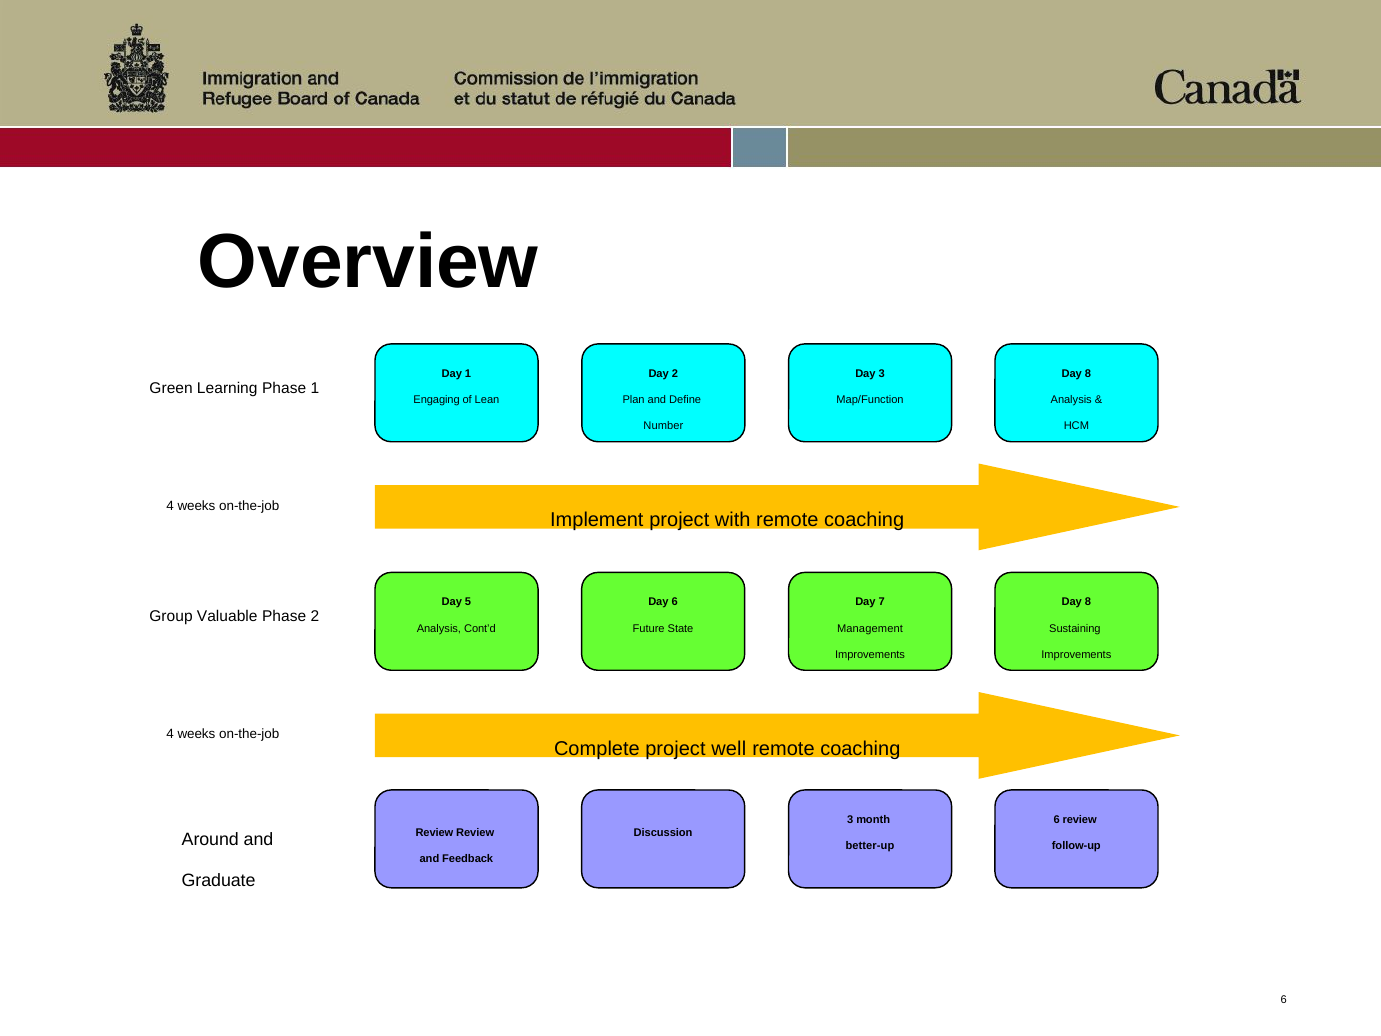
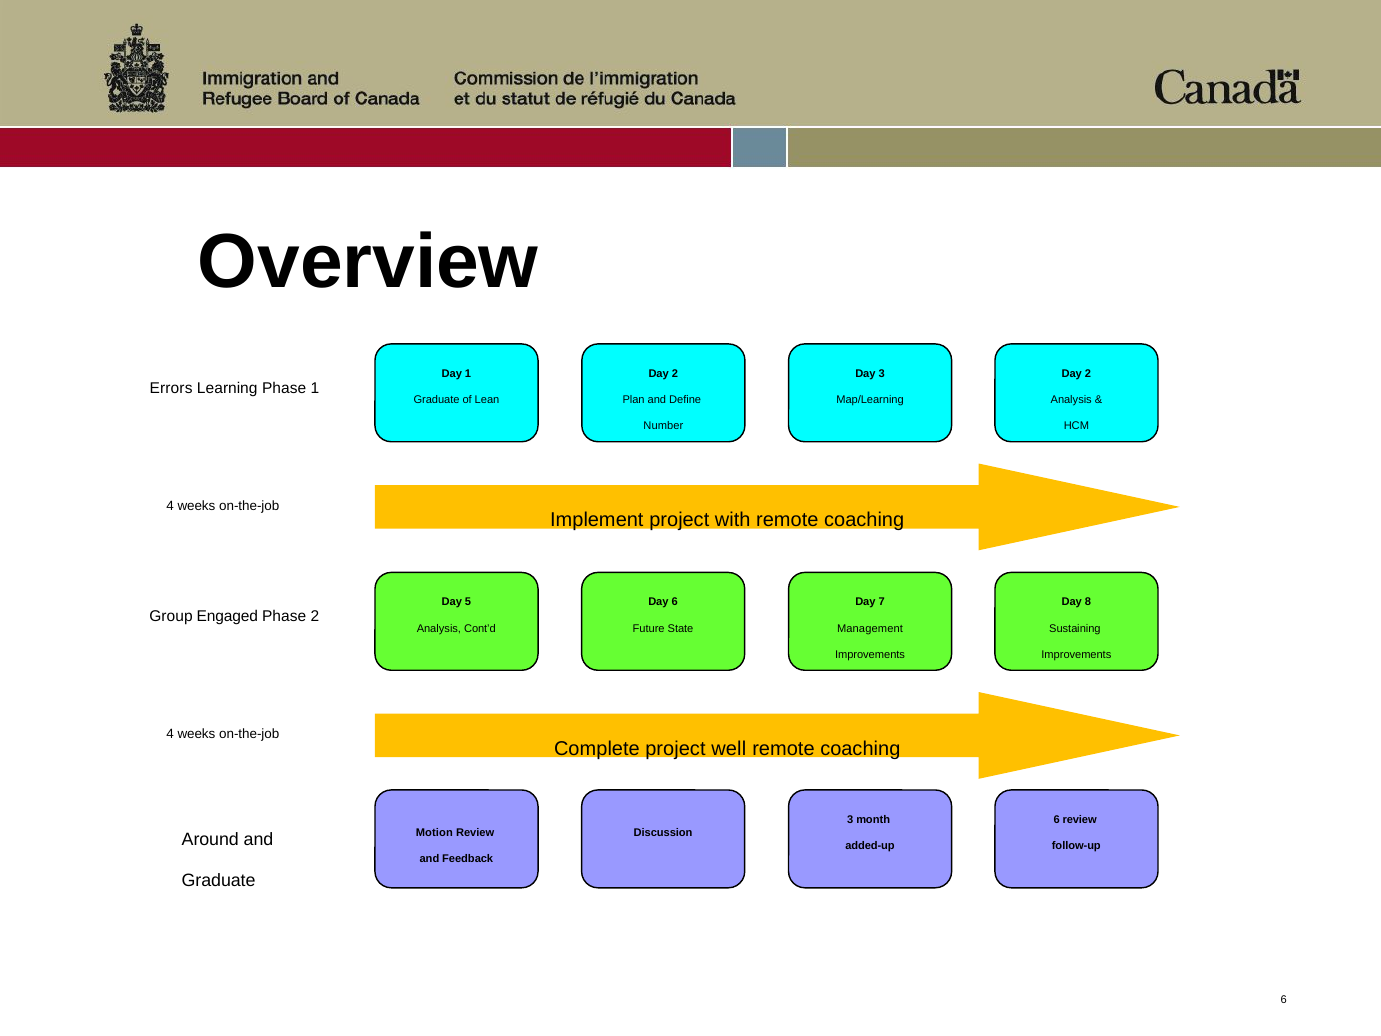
8 at (1088, 374): 8 -> 2
Green: Green -> Errors
Engaging at (437, 400): Engaging -> Graduate
Map/Function: Map/Function -> Map/Learning
Valuable: Valuable -> Engaged
Review at (434, 833): Review -> Motion
better-up: better-up -> added-up
